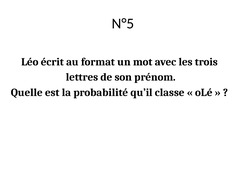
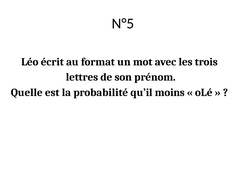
classe: classe -> moins
